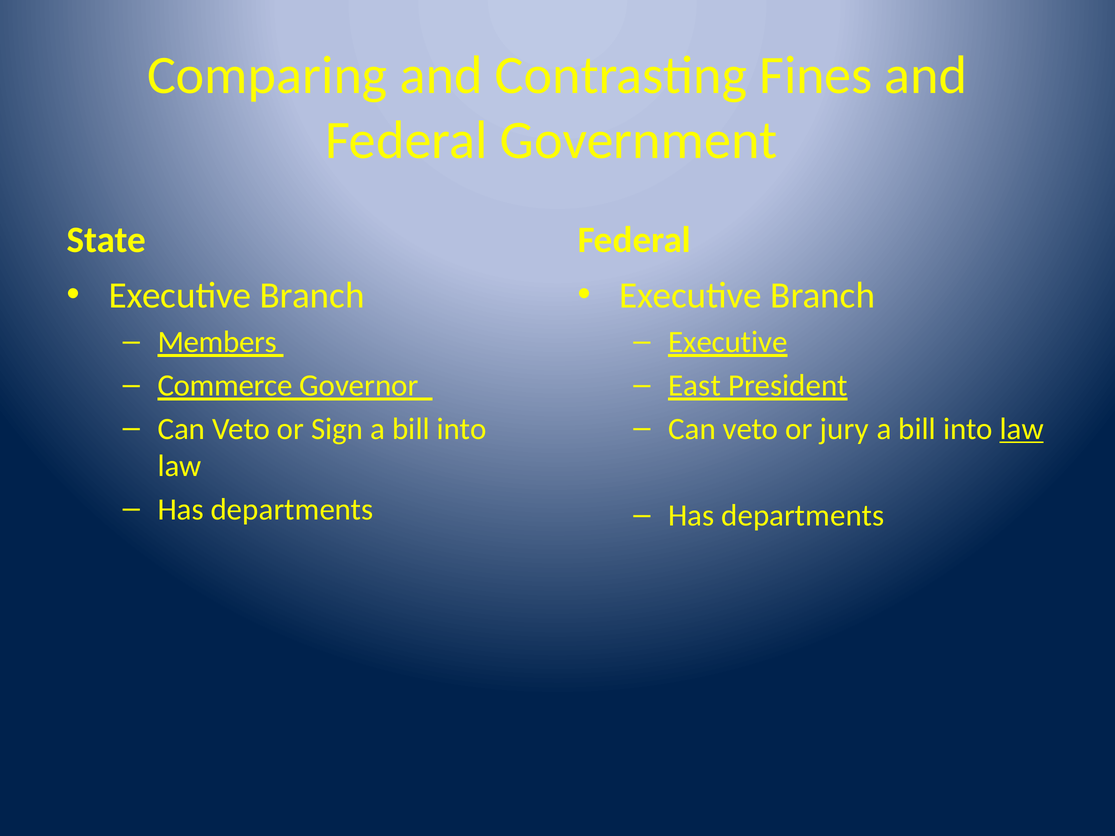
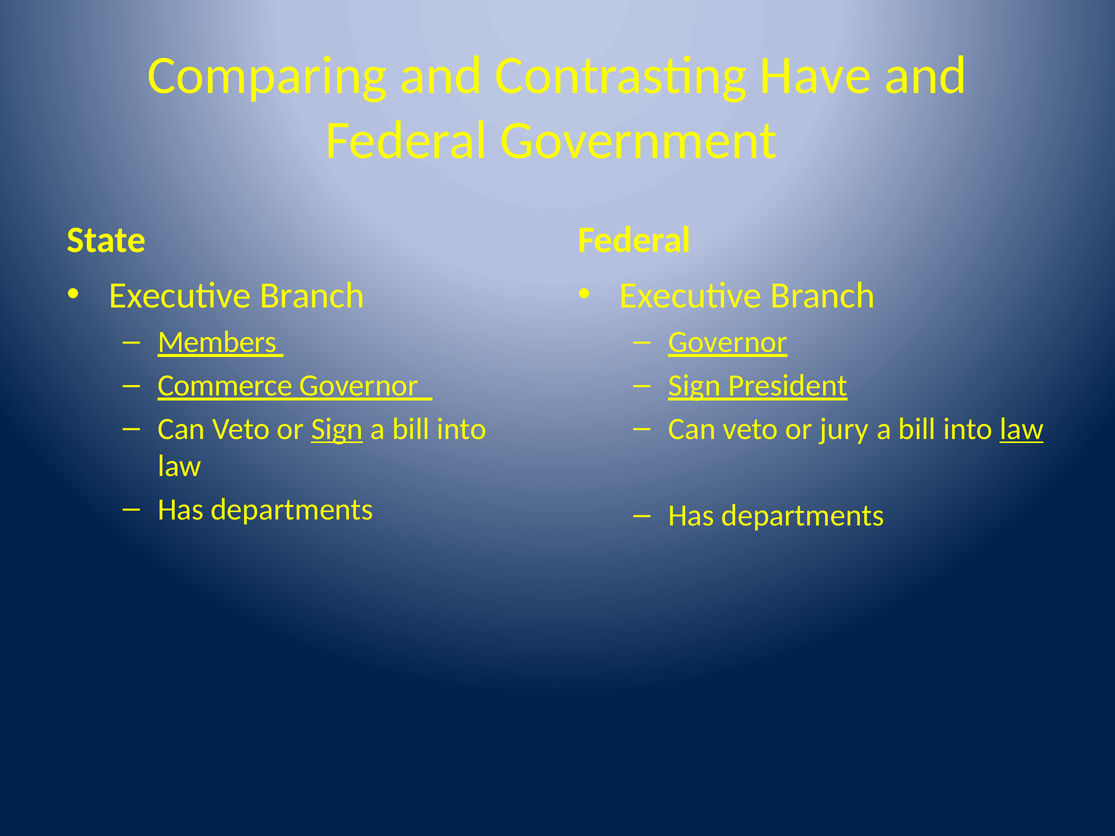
Fines: Fines -> Have
Executive at (728, 342): Executive -> Governor
East at (695, 386): East -> Sign
Sign at (337, 429) underline: none -> present
